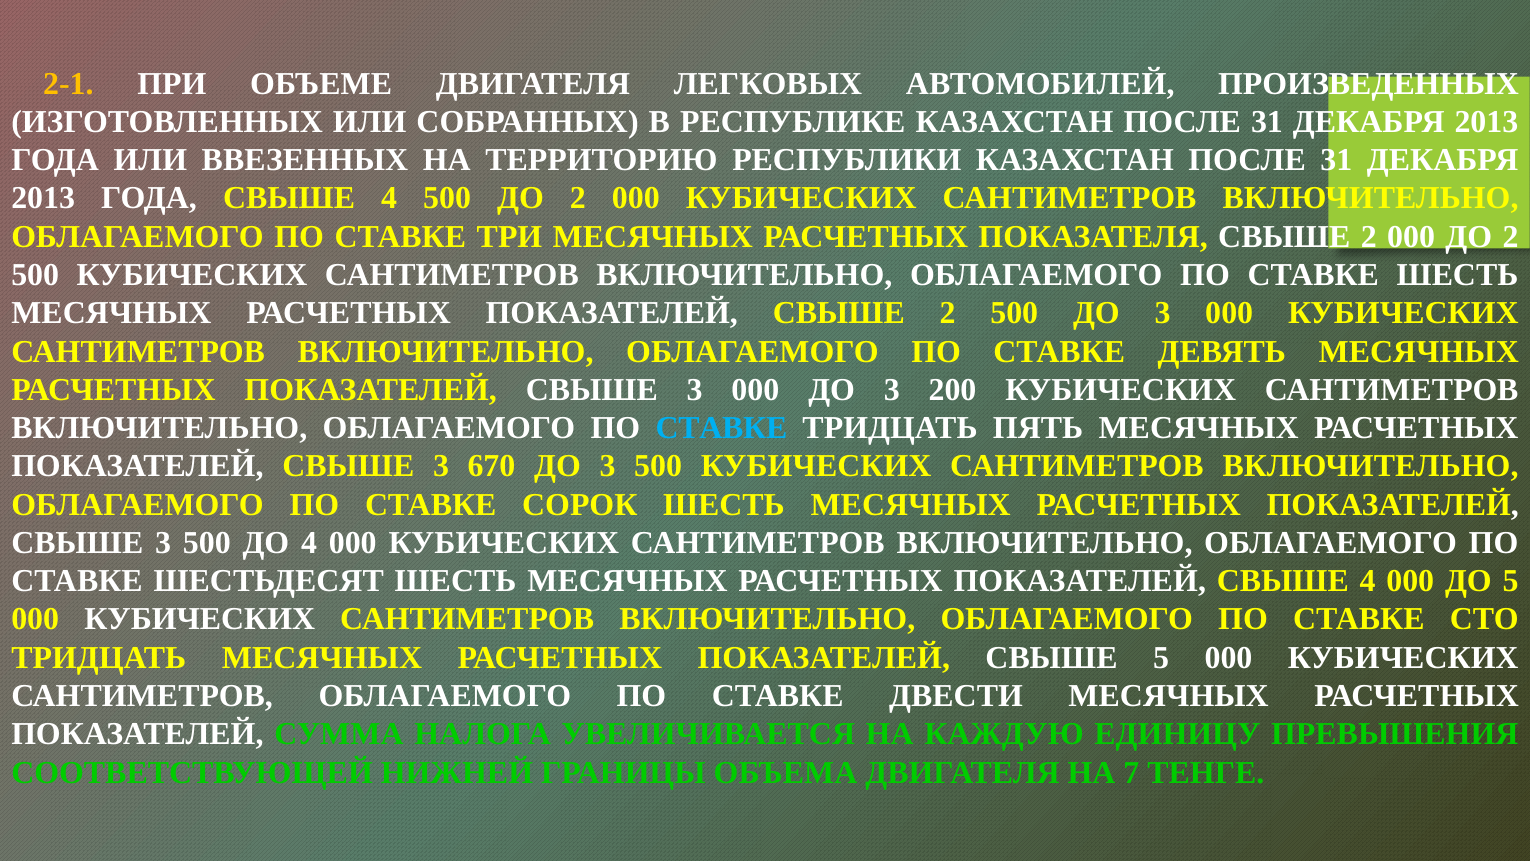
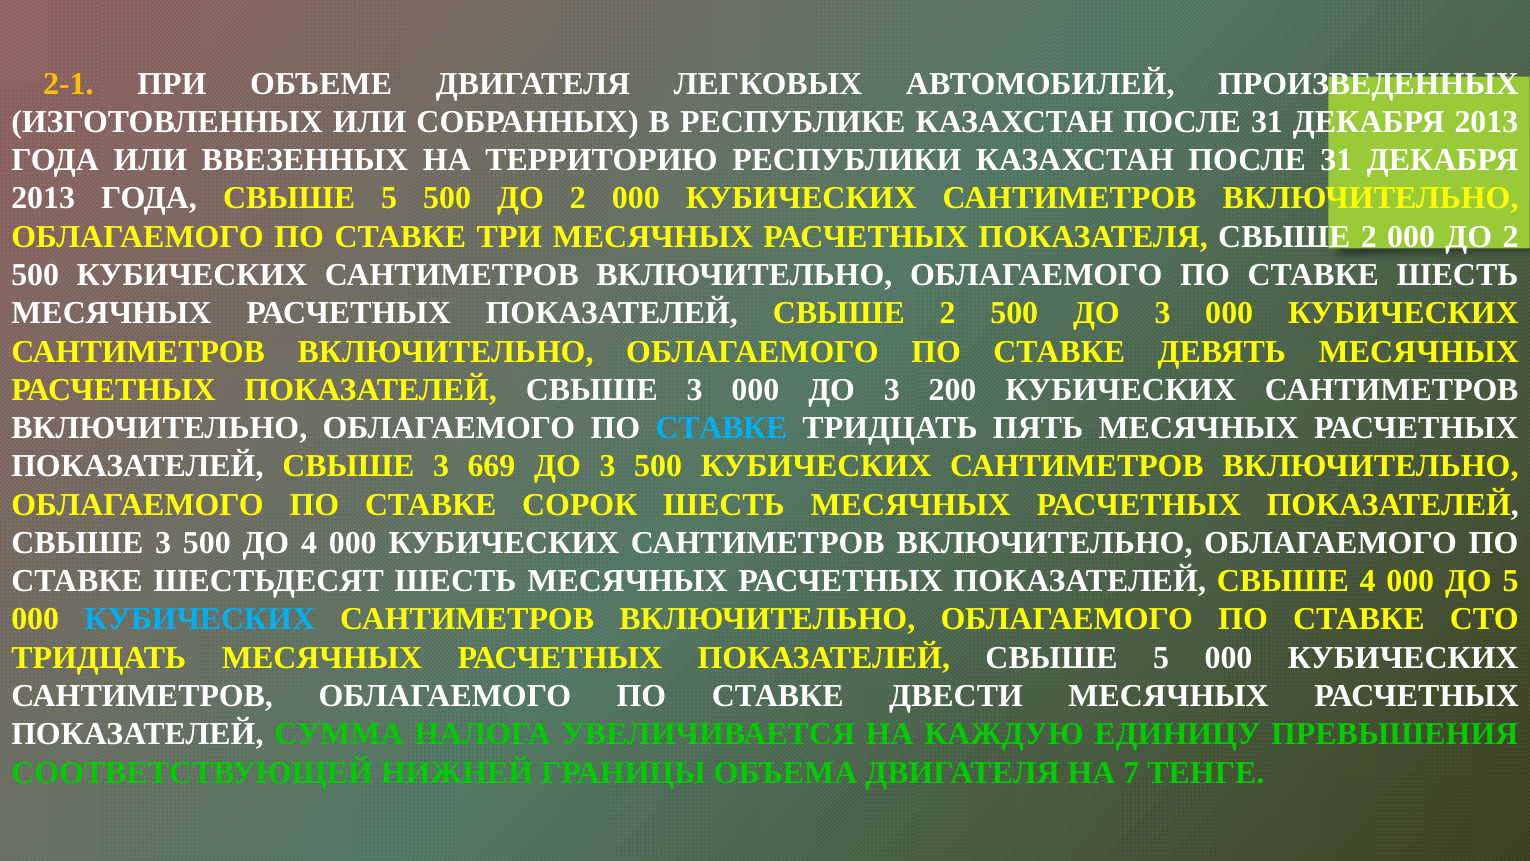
ГОДА СВЫШЕ 4: 4 -> 5
670: 670 -> 669
КУБИЧЕСКИХ at (200, 619) colour: white -> light blue
